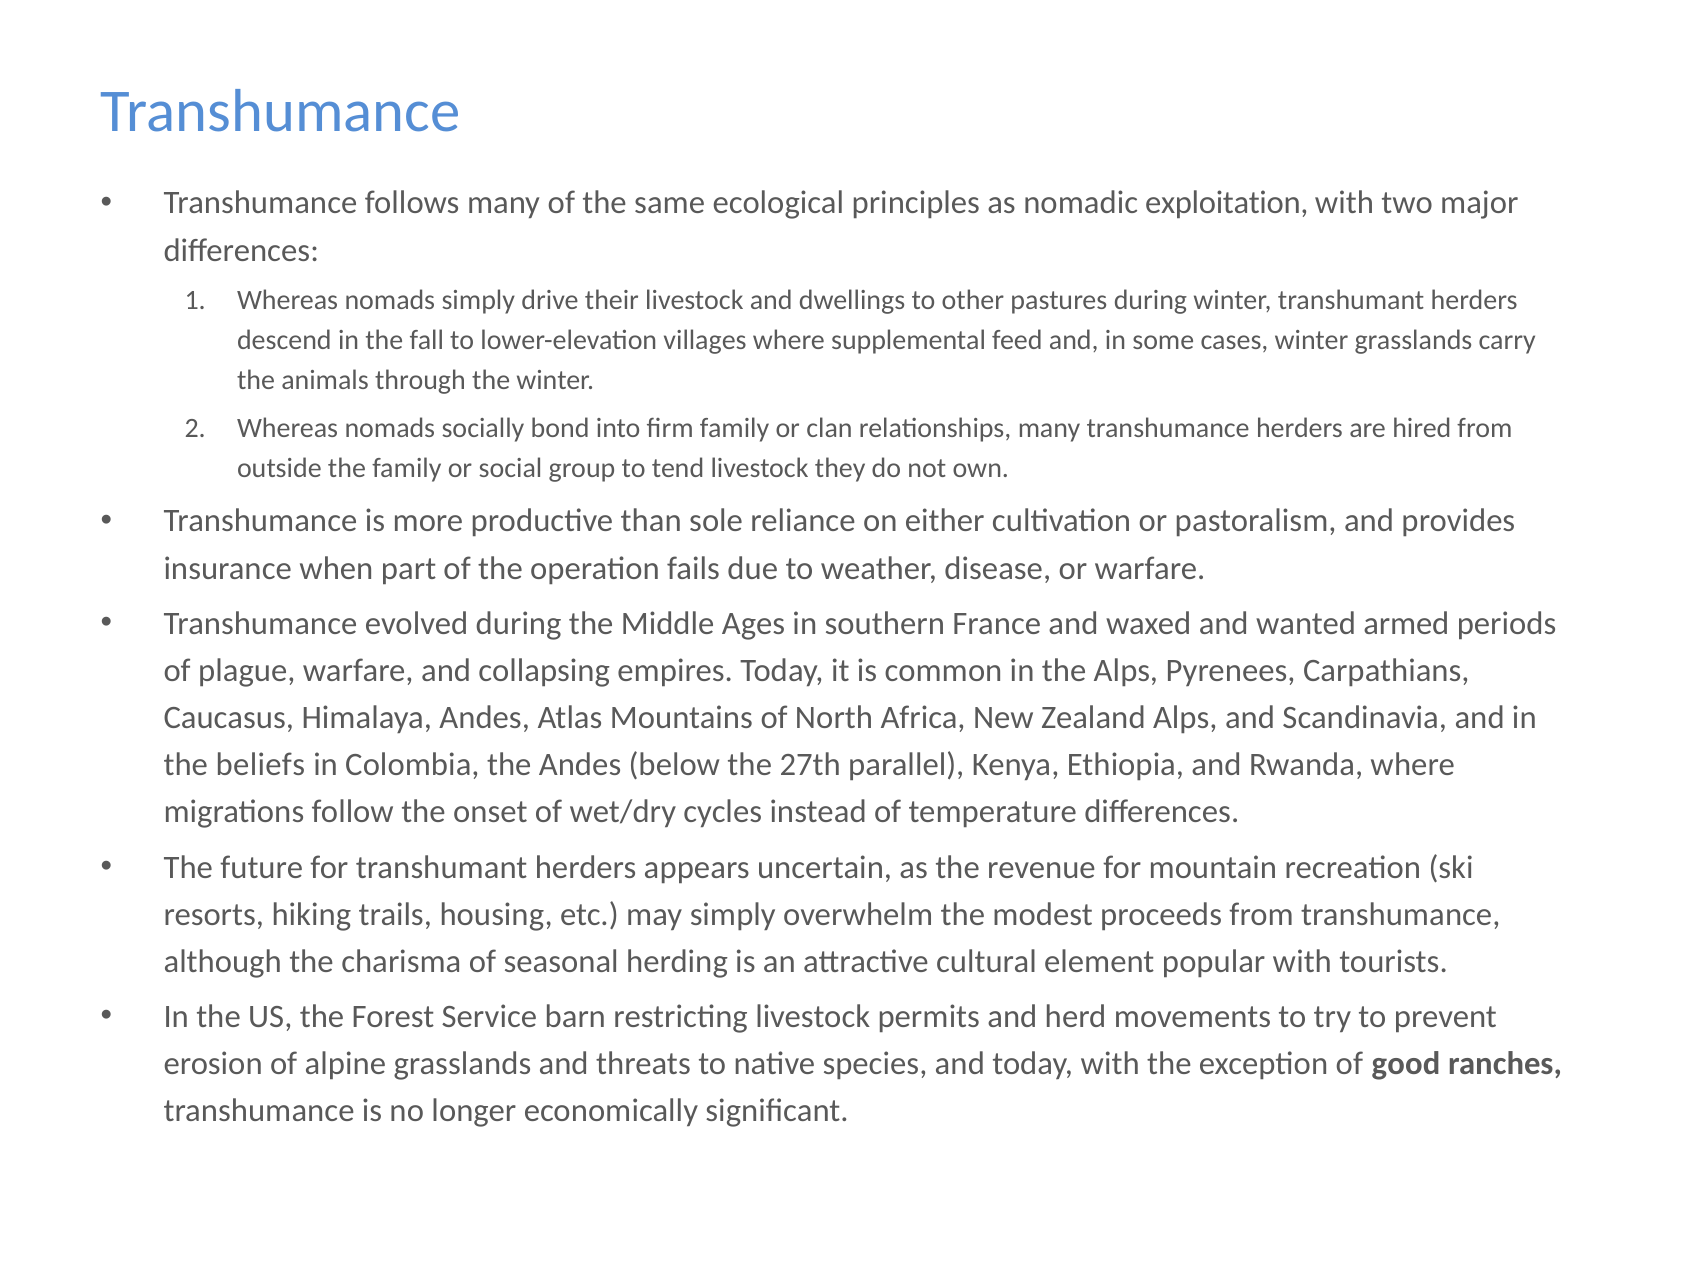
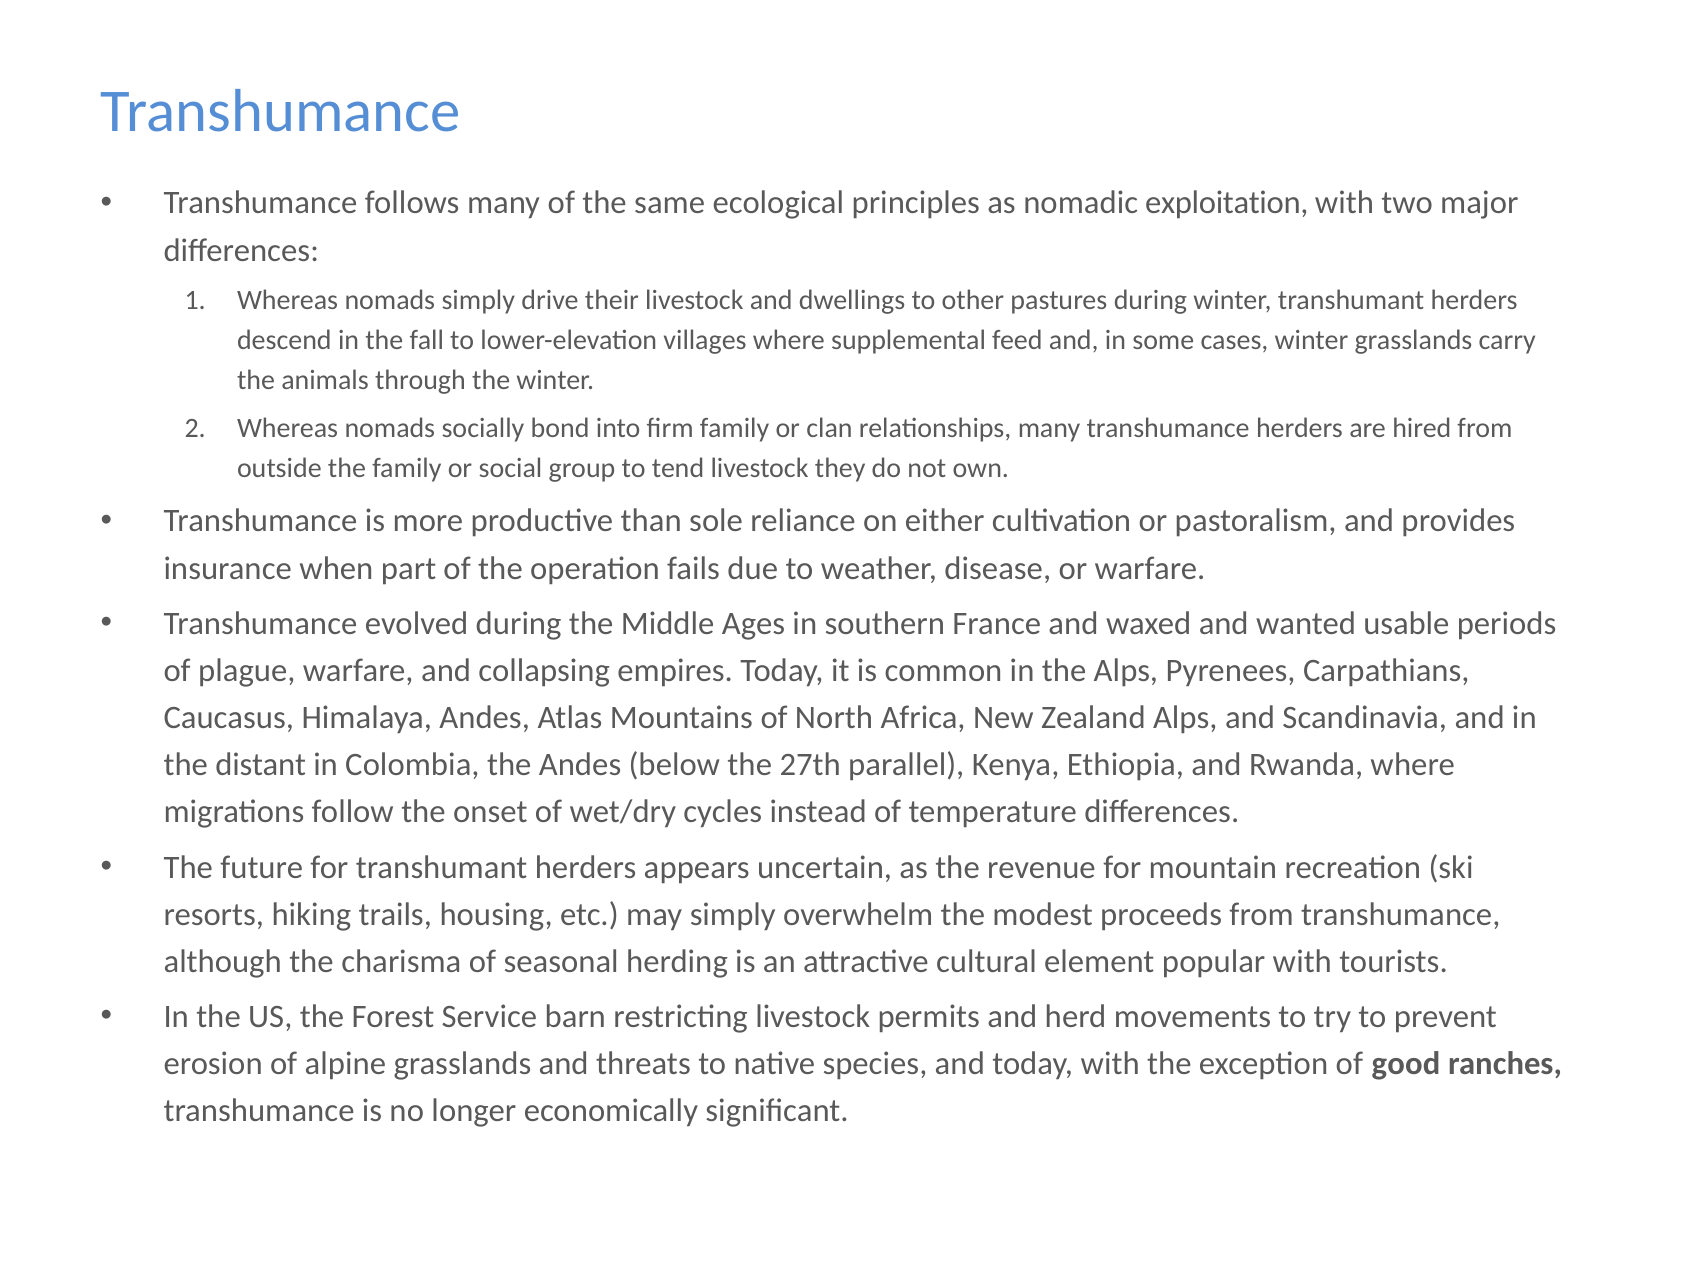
armed: armed -> usable
beliefs: beliefs -> distant
